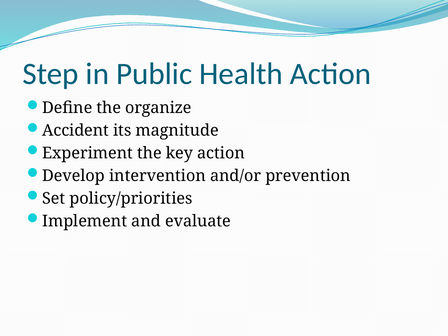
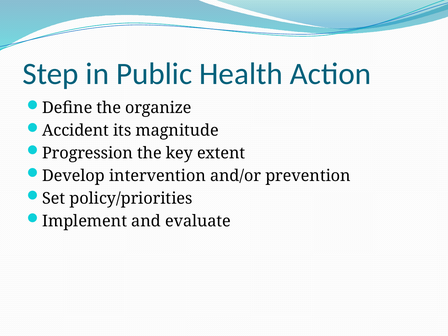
Experiment: Experiment -> Progression
key action: action -> extent
